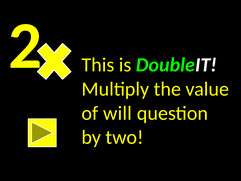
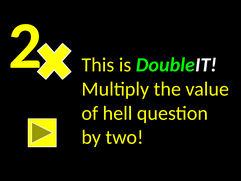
will: will -> hell
